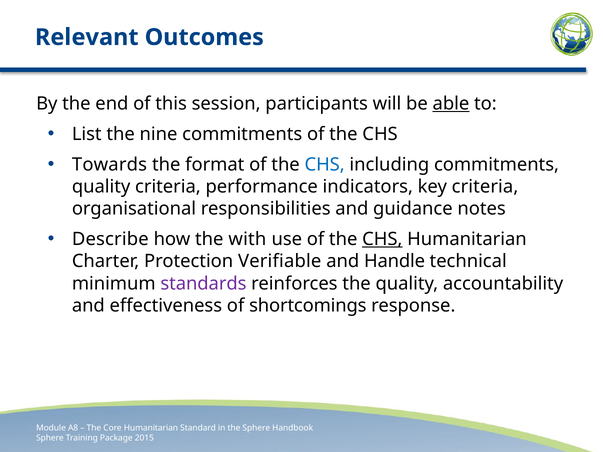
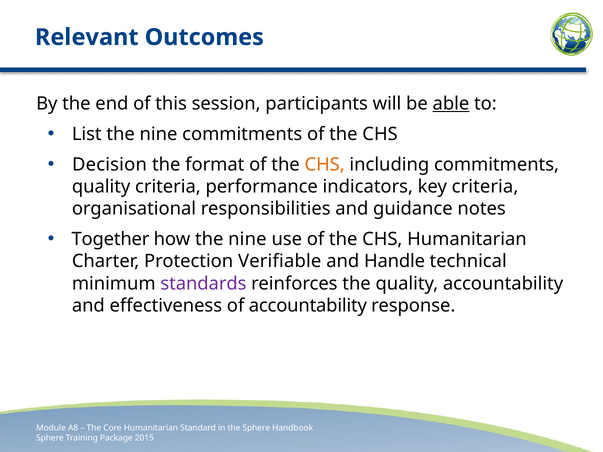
Towards: Towards -> Decision
CHS at (325, 165) colour: blue -> orange
Describe: Describe -> Together
how the with: with -> nine
CHS at (382, 239) underline: present -> none
of shortcomings: shortcomings -> accountability
